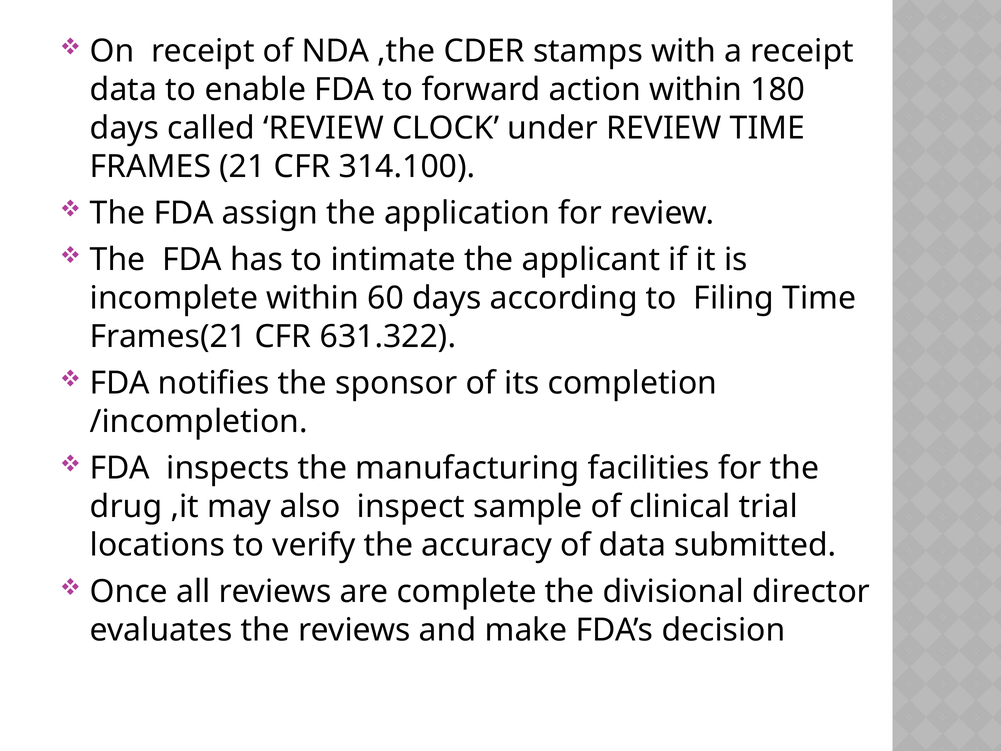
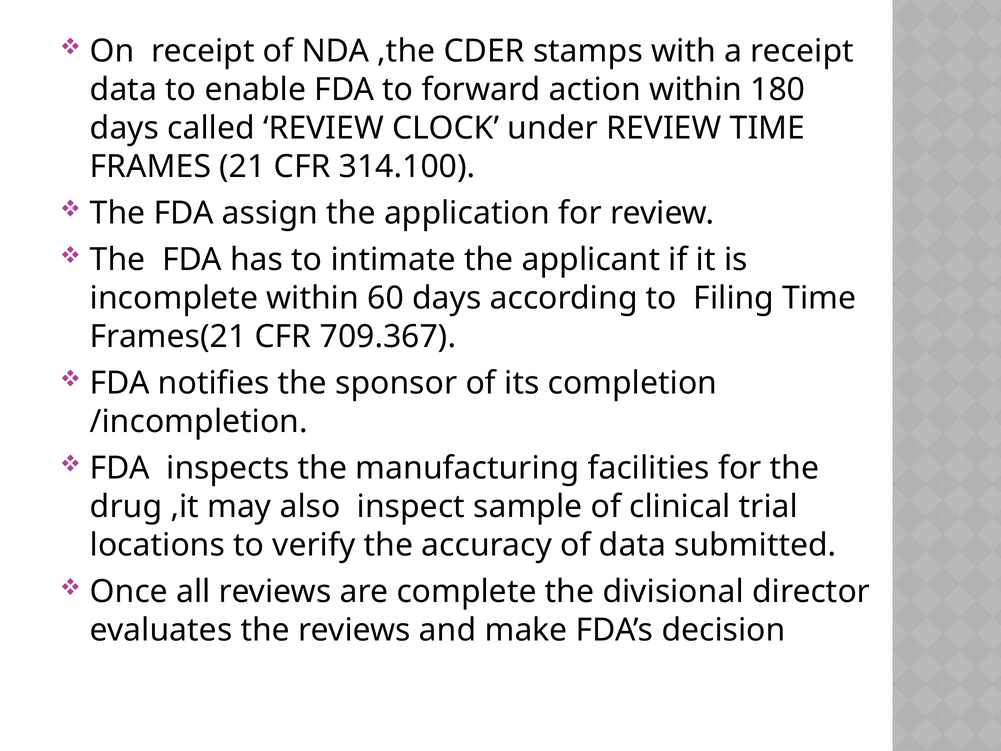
631.322: 631.322 -> 709.367
